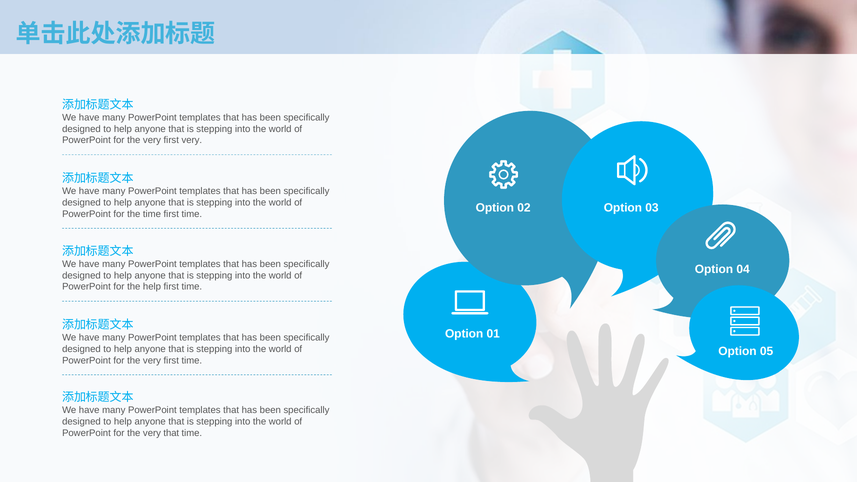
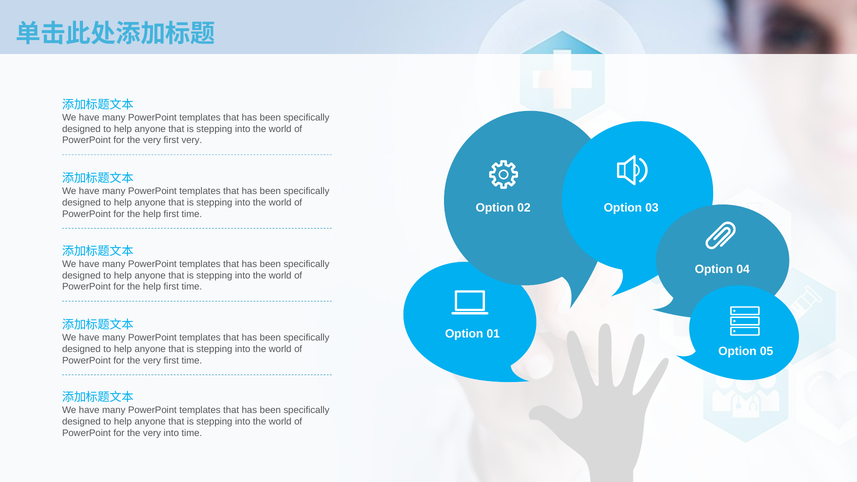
time at (152, 214): time -> help
very that: that -> into
